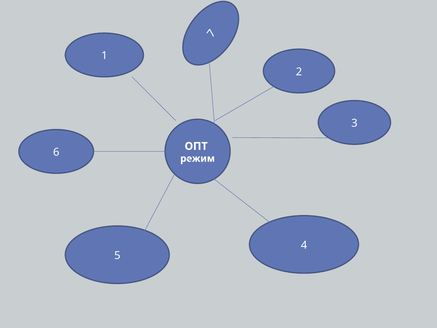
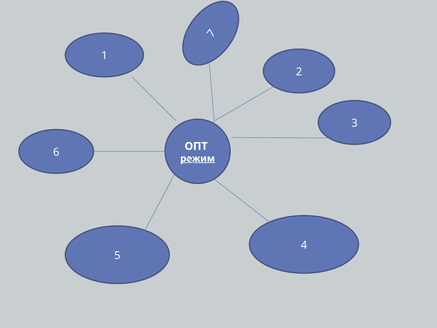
режим underline: none -> present
